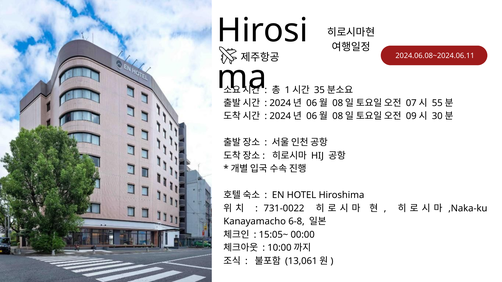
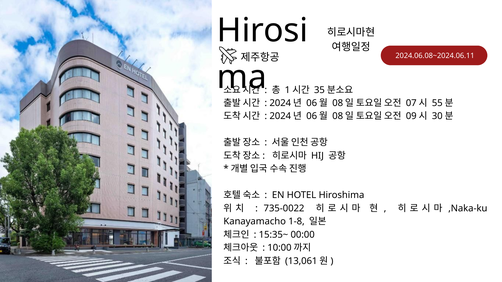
731-0022: 731-0022 -> 735-0022
6-8: 6-8 -> 1-8
15:05~: 15:05~ -> 15:35~
